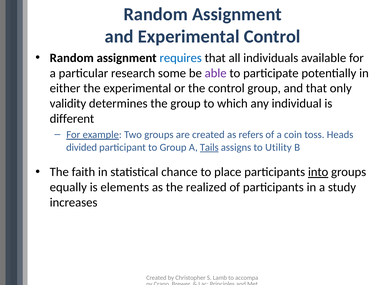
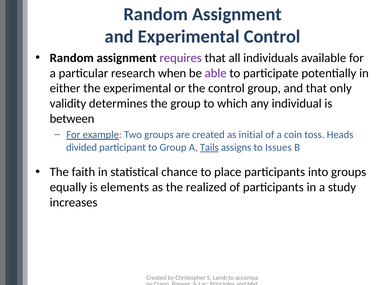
requires colour: blue -> purple
some: some -> when
different: different -> between
refers: refers -> initial
Utility: Utility -> Issues
into underline: present -> none
